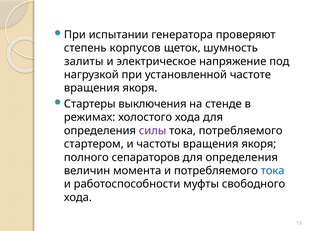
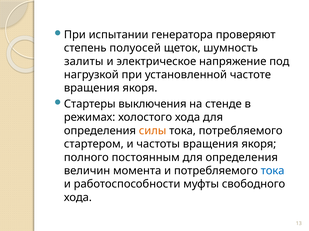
корпусов: корпусов -> полуосей
силы colour: purple -> orange
сепараторов: сепараторов -> постоянным
